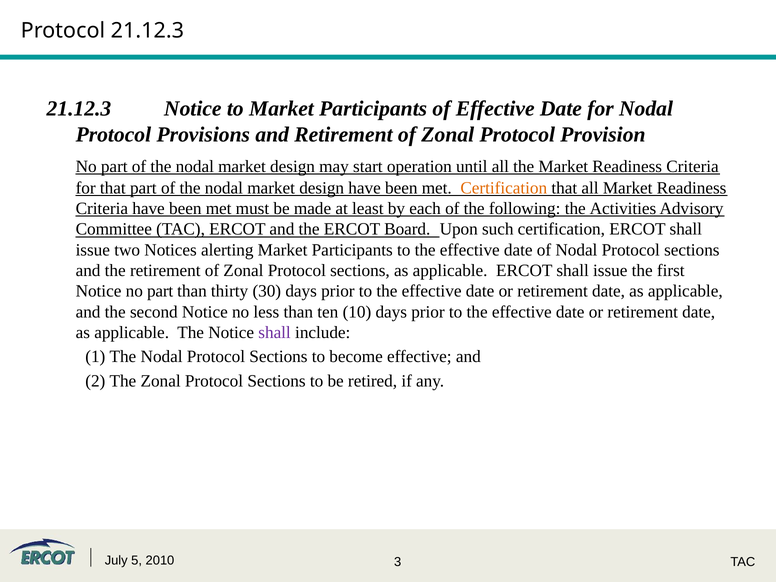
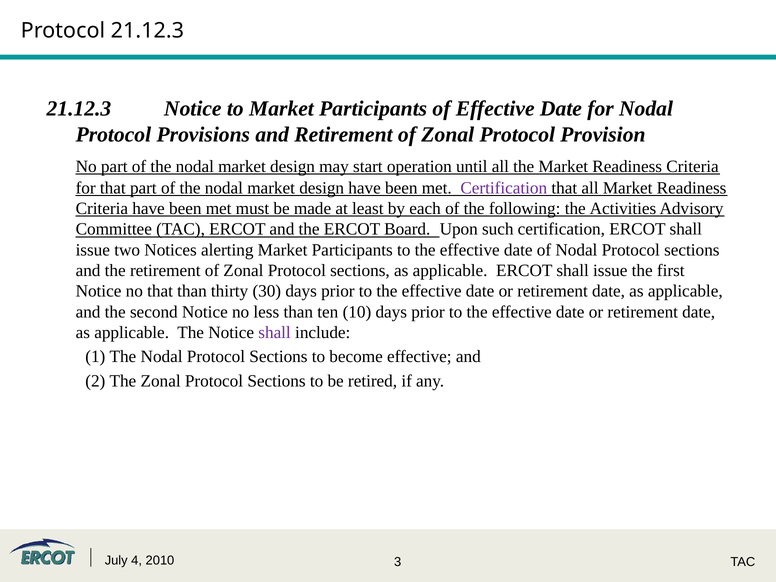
Certification at (504, 188) colour: orange -> purple
Notice no part: part -> that
5: 5 -> 4
